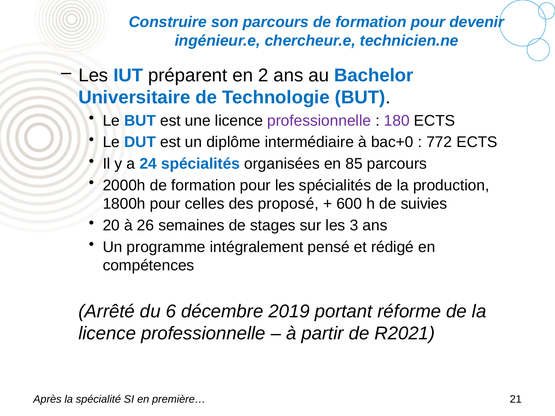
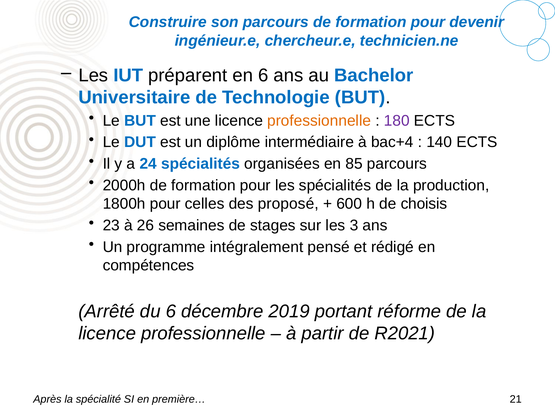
en 2: 2 -> 6
professionnelle at (319, 121) colour: purple -> orange
bac+0: bac+0 -> bac+4
772: 772 -> 140
suivies: suivies -> choisis
20: 20 -> 23
